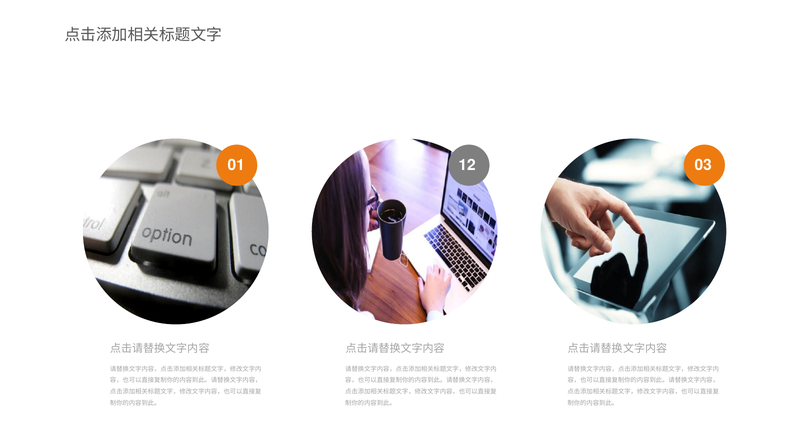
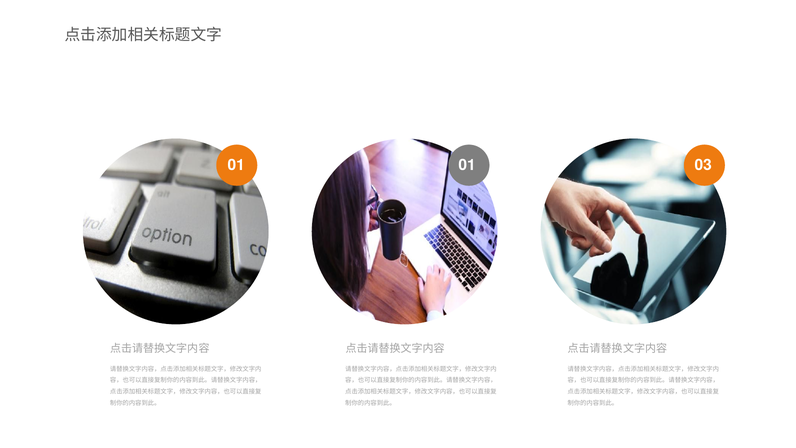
01 12: 12 -> 01
